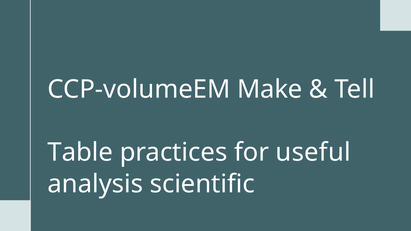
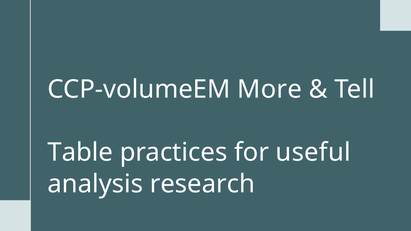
Make: Make -> More
scientific: scientific -> research
